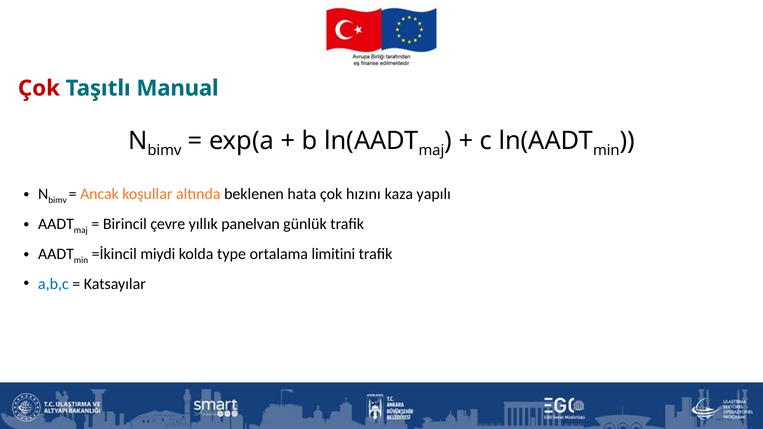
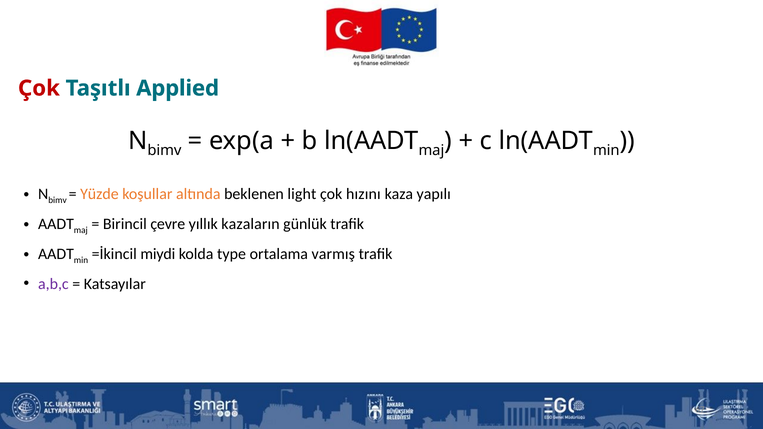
Manual: Manual -> Applied
Ancak: Ancak -> Yüzde
hata: hata -> light
panelvan: panelvan -> kazaların
limitini: limitini -> varmış
a,b,c colour: blue -> purple
